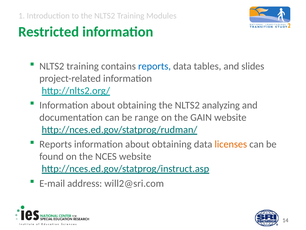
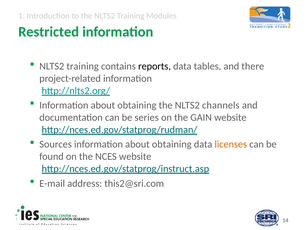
reports at (155, 66) colour: blue -> black
slides: slides -> there
analyzing: analyzing -> channels
range: range -> series
Reports at (56, 144): Reports -> Sources
will2@sri.com: will2@sri.com -> this2@sri.com
